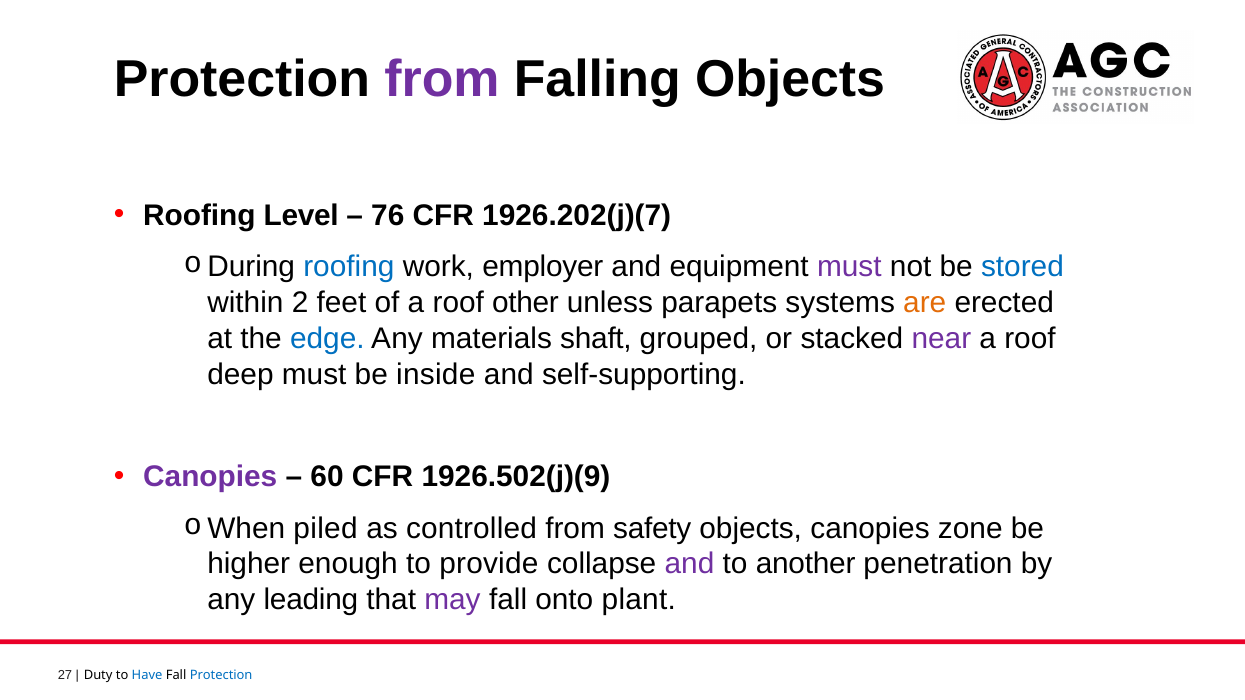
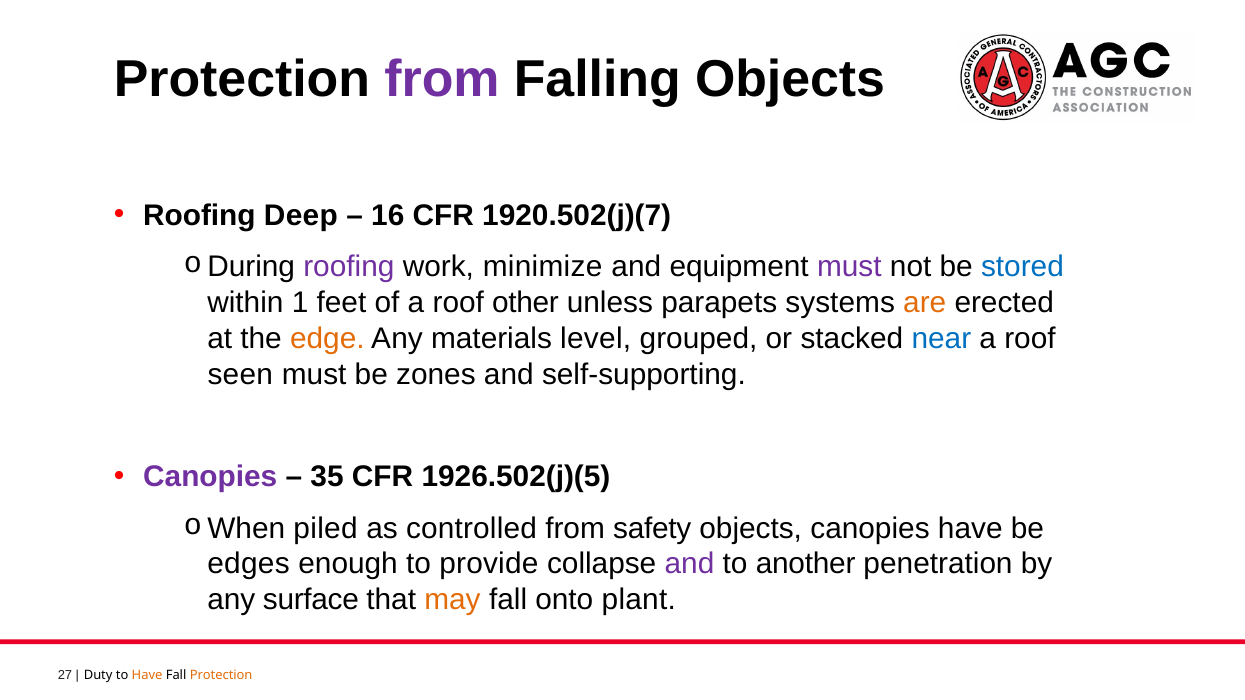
Level: Level -> Deep
76: 76 -> 16
1926.202(j)(7: 1926.202(j)(7 -> 1920.502(j)(7
roofing at (349, 267) colour: blue -> purple
employer: employer -> minimize
within 2: 2 -> 1
edge colour: blue -> orange
shaft: shaft -> level
near colour: purple -> blue
deep: deep -> seen
inside: inside -> zones
60: 60 -> 35
1926.502(j)(9: 1926.502(j)(9 -> 1926.502(j)(5
canopies zone: zone -> have
higher: higher -> edges
leading: leading -> surface
may colour: purple -> orange
Have at (147, 676) colour: blue -> orange
Protection at (221, 676) colour: blue -> orange
